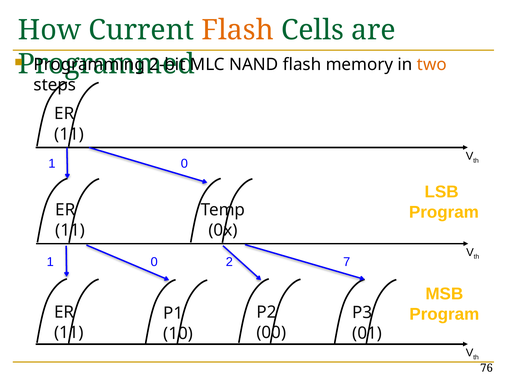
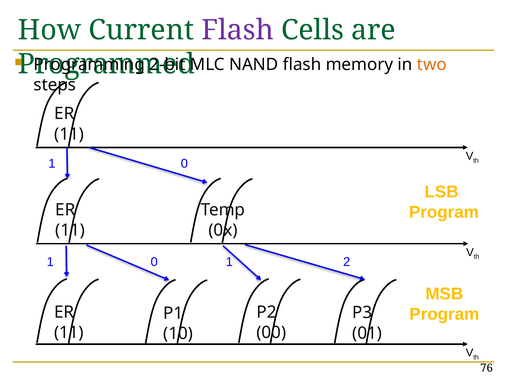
Flash at (238, 30) colour: orange -> purple
0 2: 2 -> 1
7: 7 -> 2
